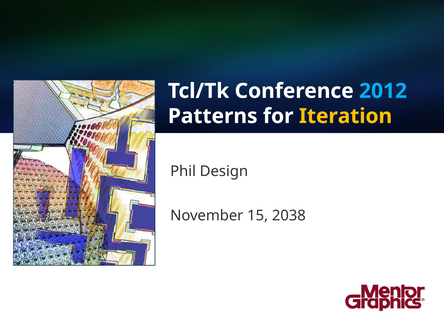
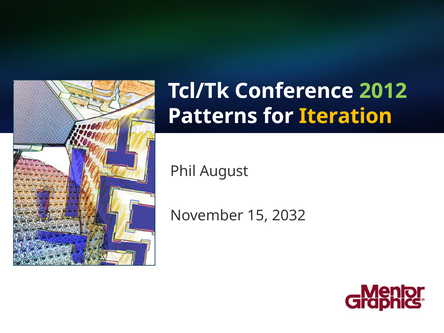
2012 colour: light blue -> light green
Design: Design -> August
2038: 2038 -> 2032
